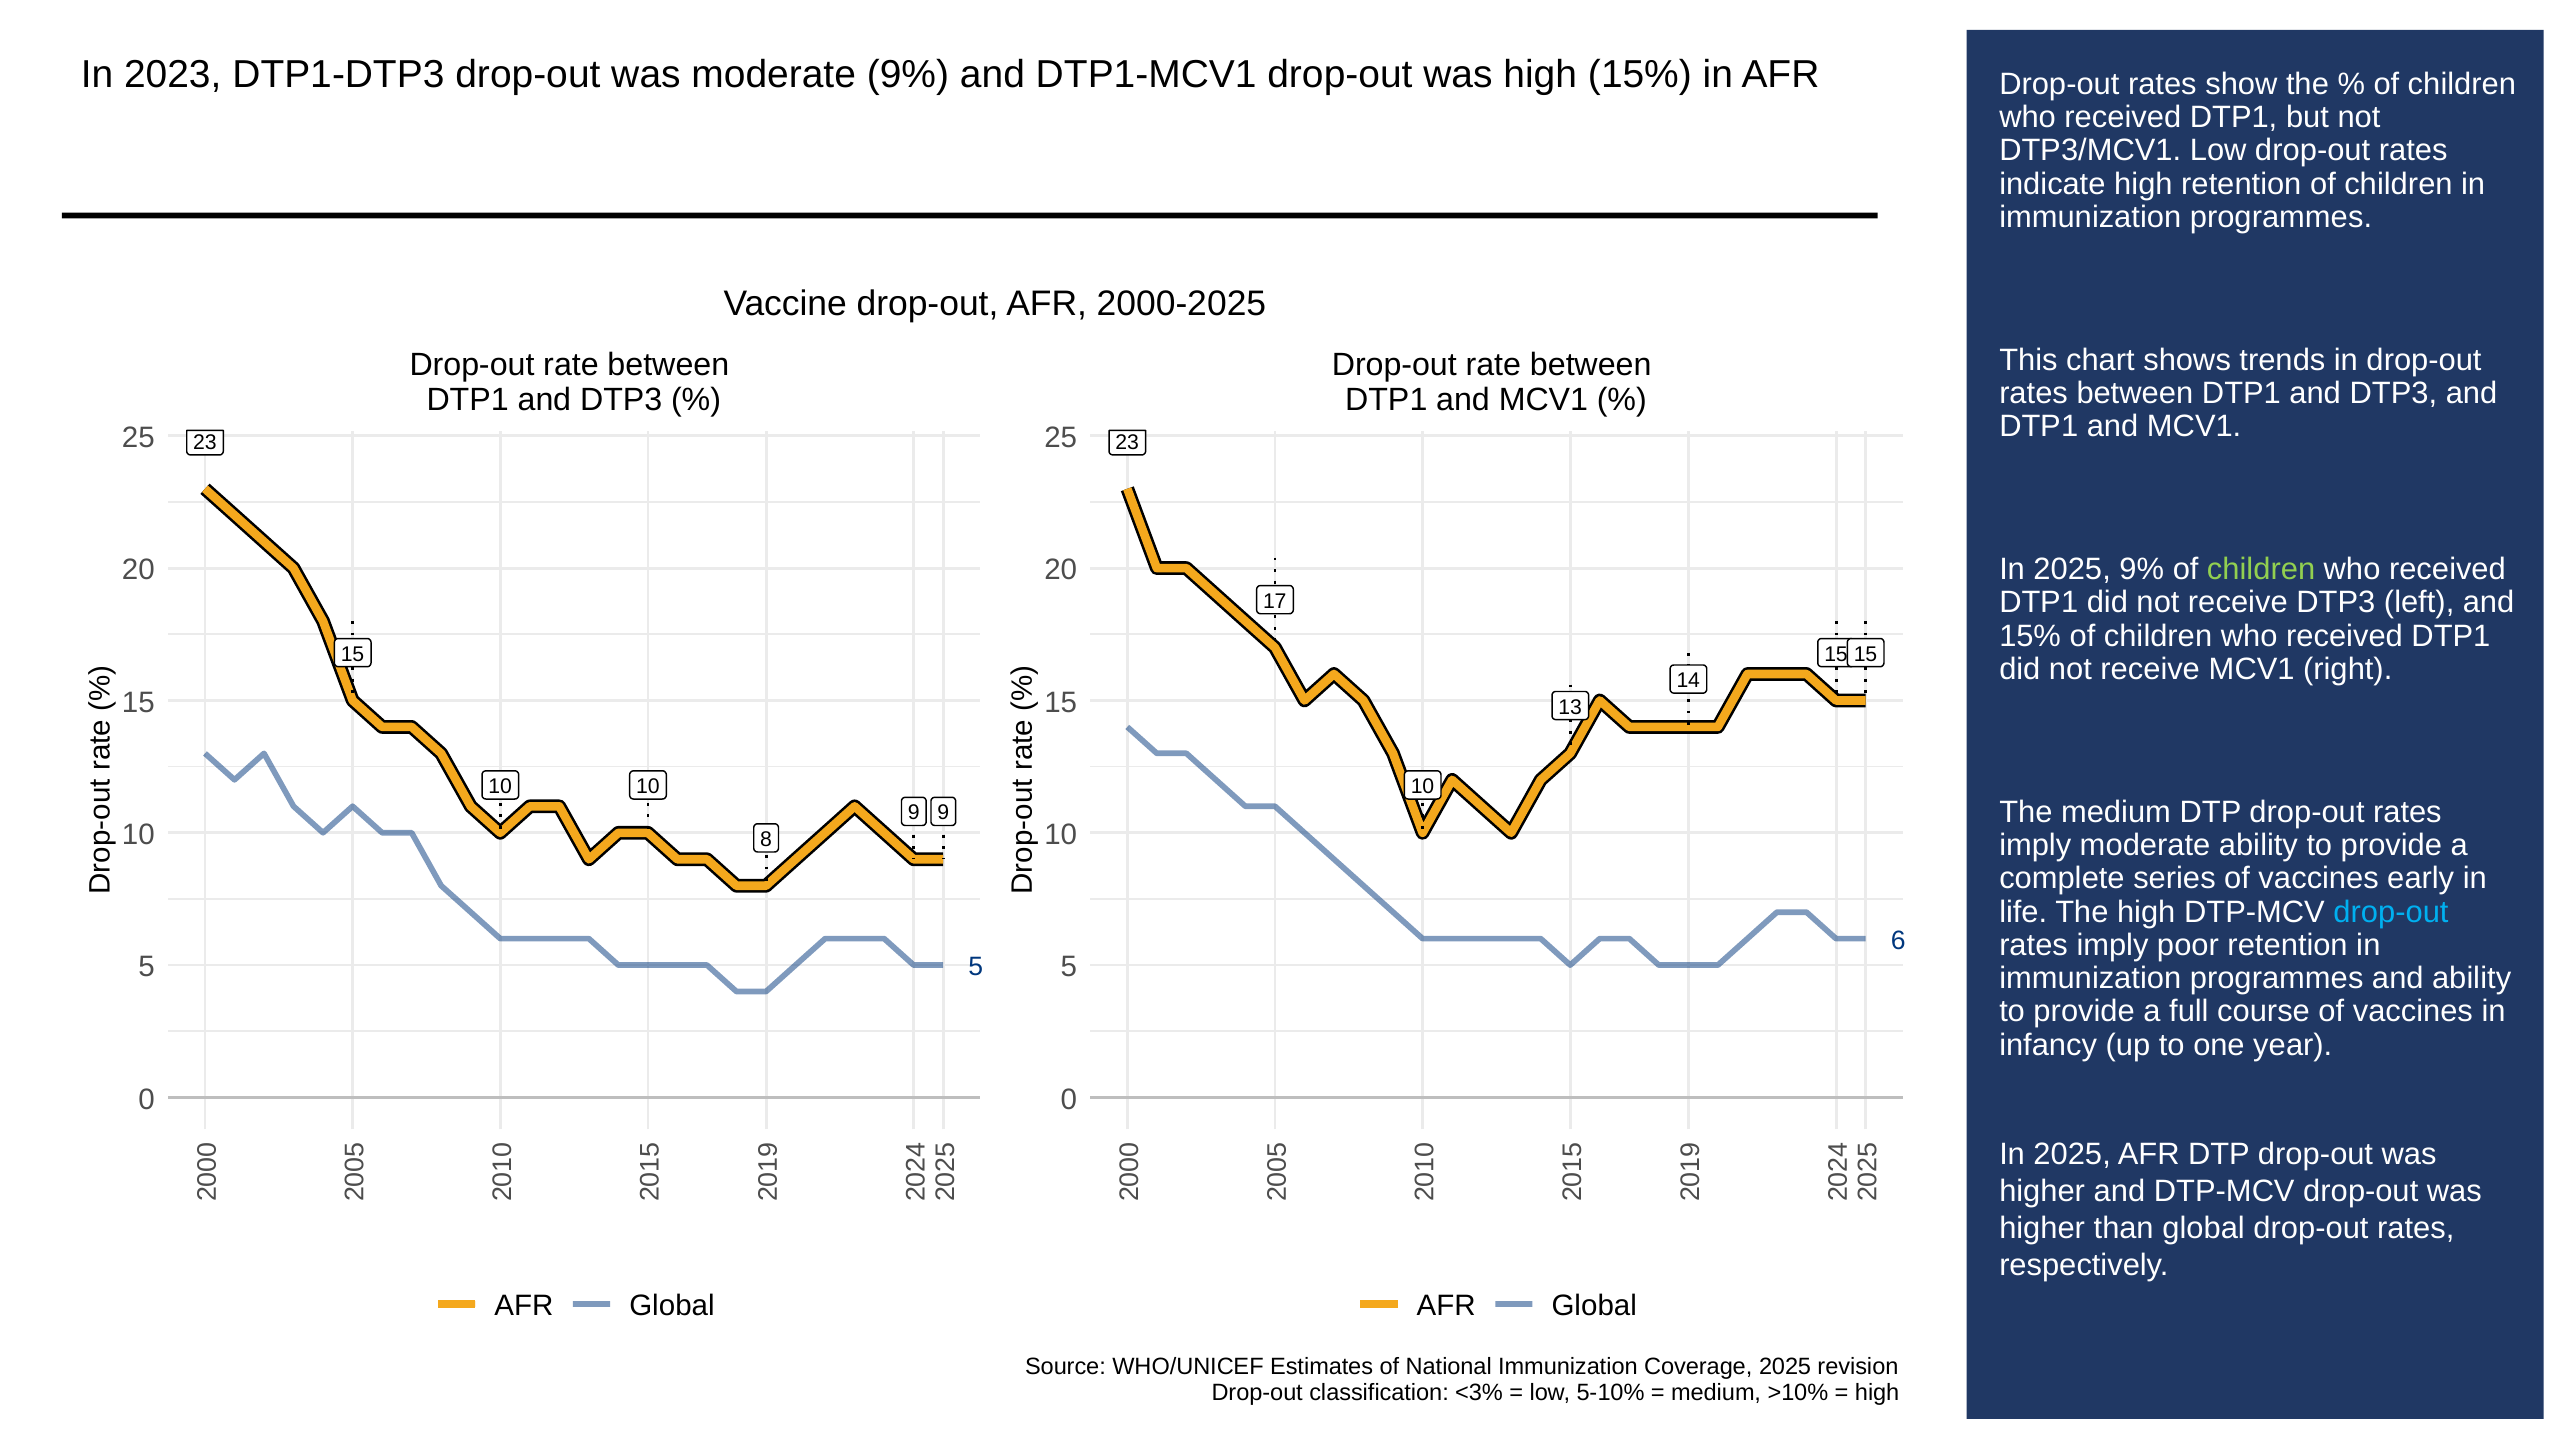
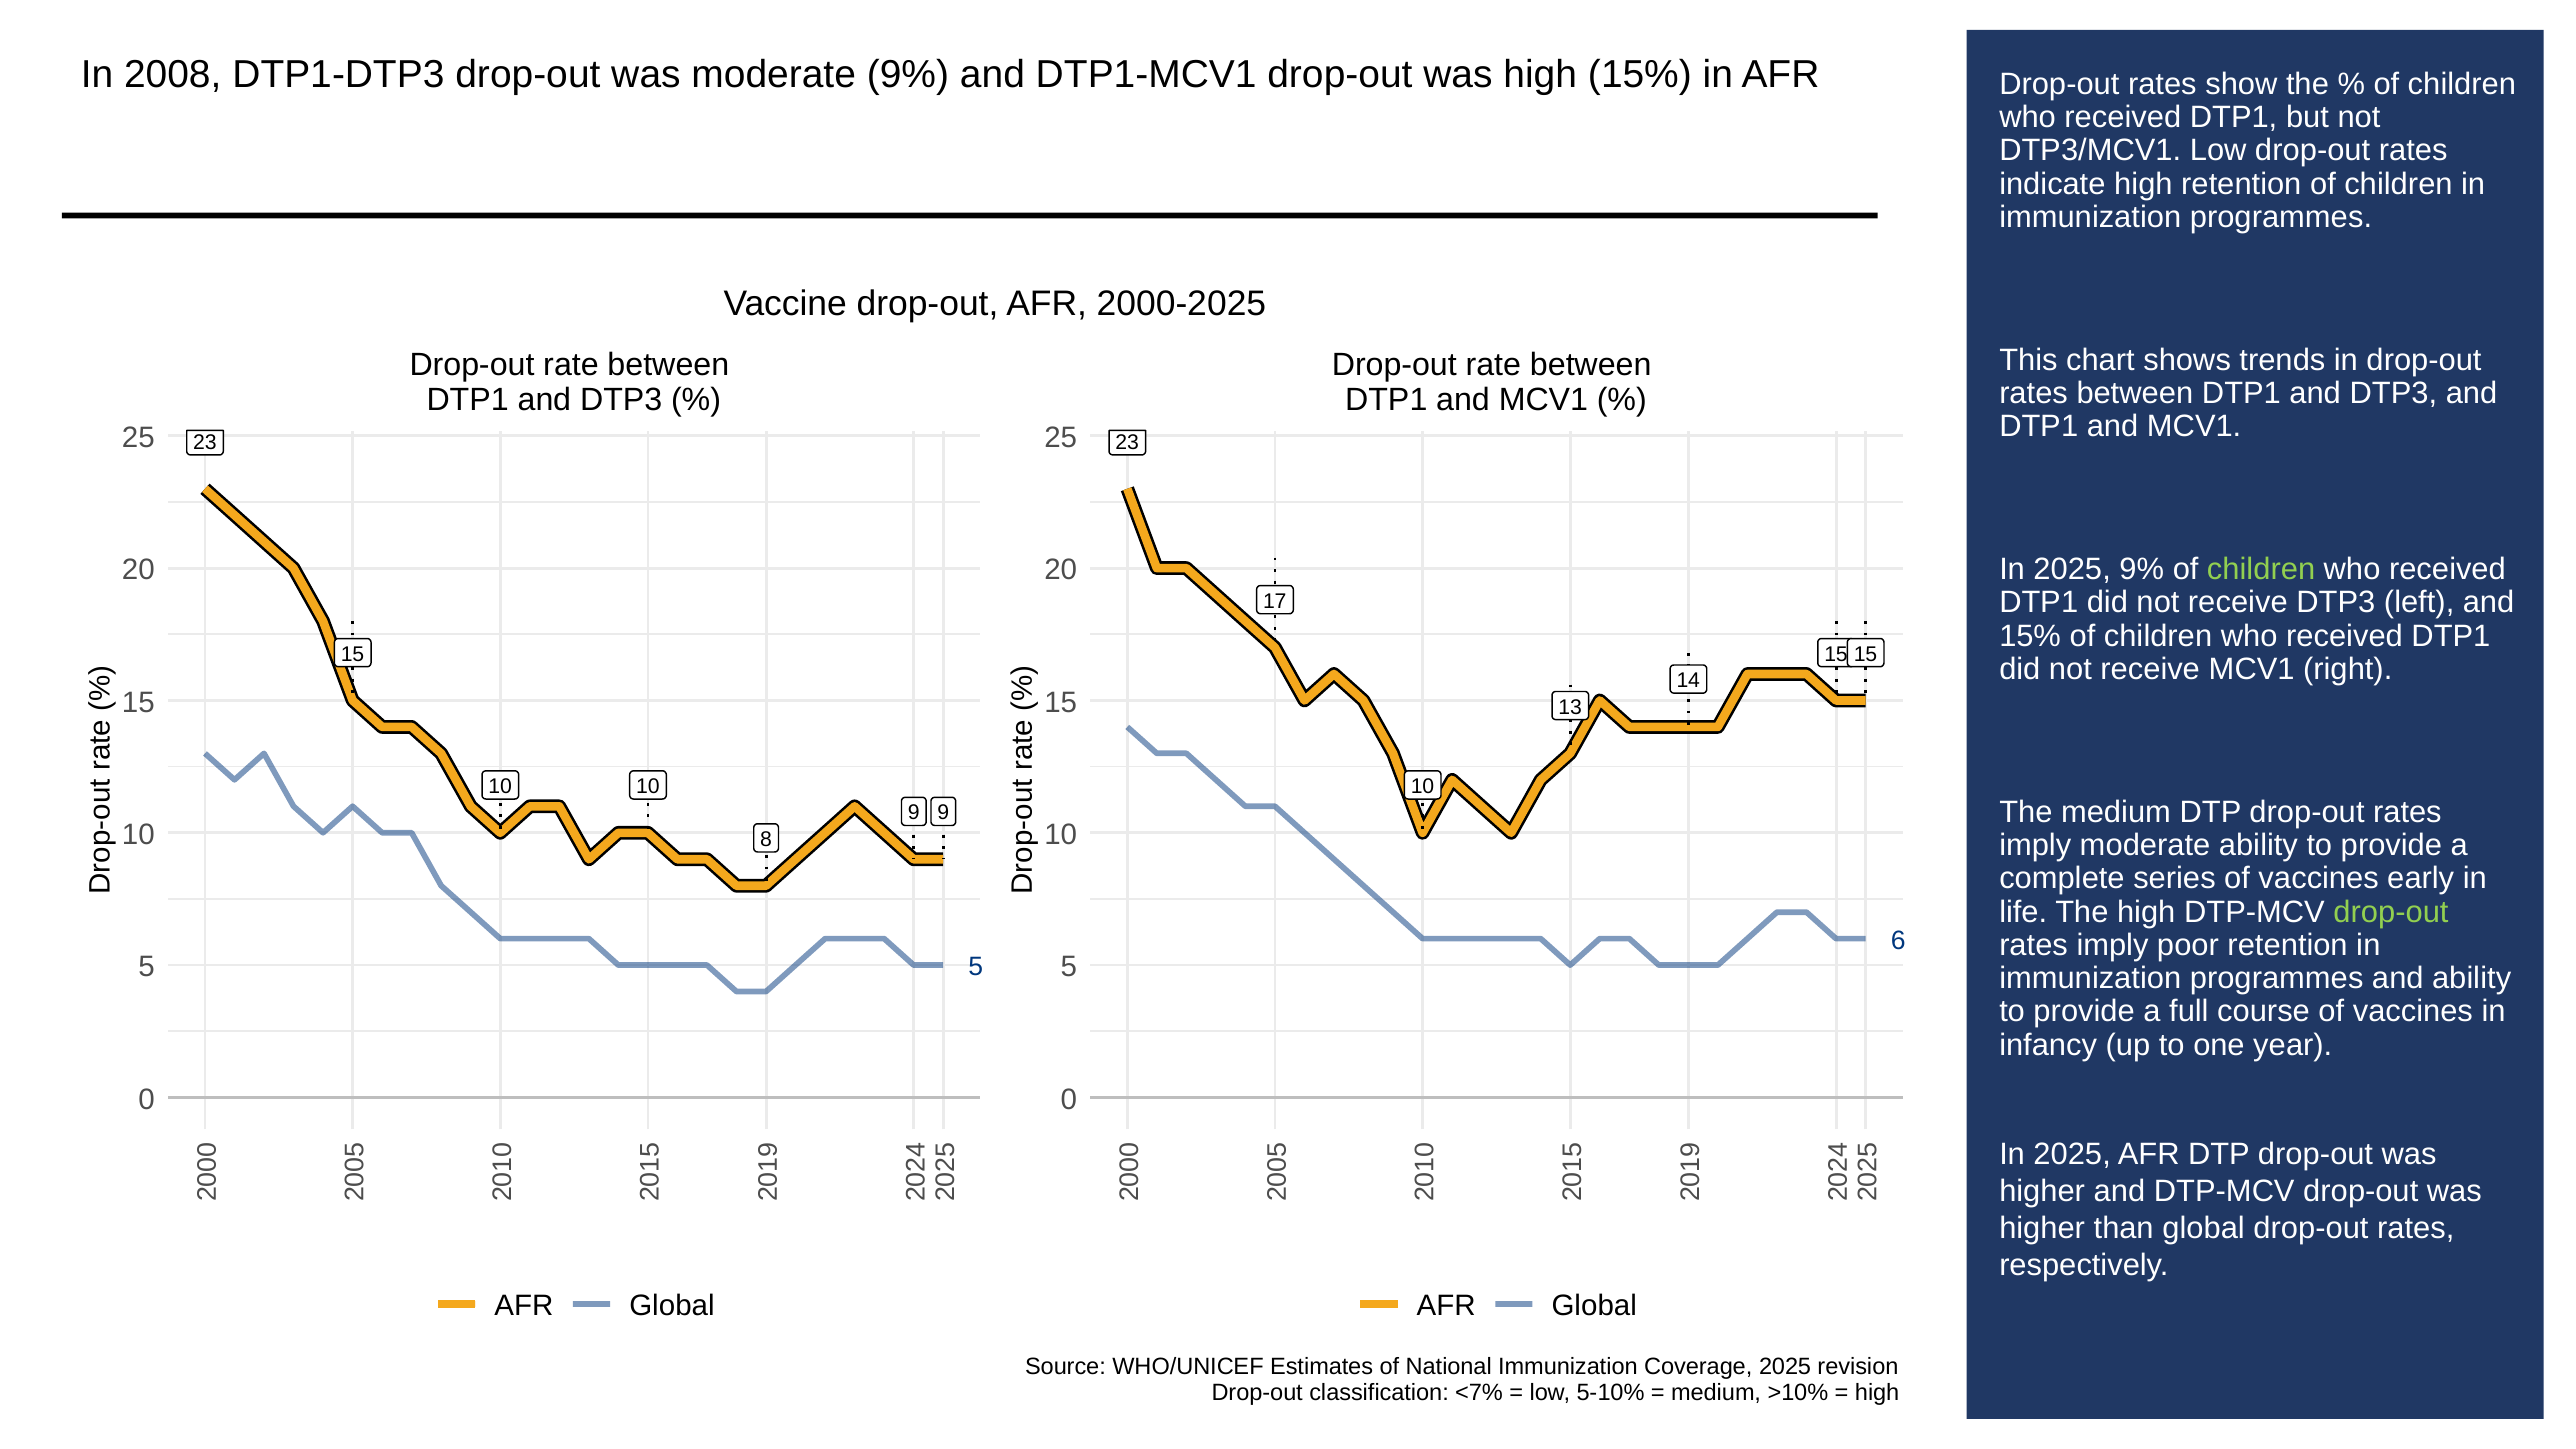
2023: 2023 -> 2008
drop-out at (2391, 912) colour: light blue -> light green
<3%: <3% -> <7%
